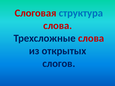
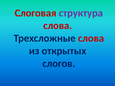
структура colour: blue -> purple
